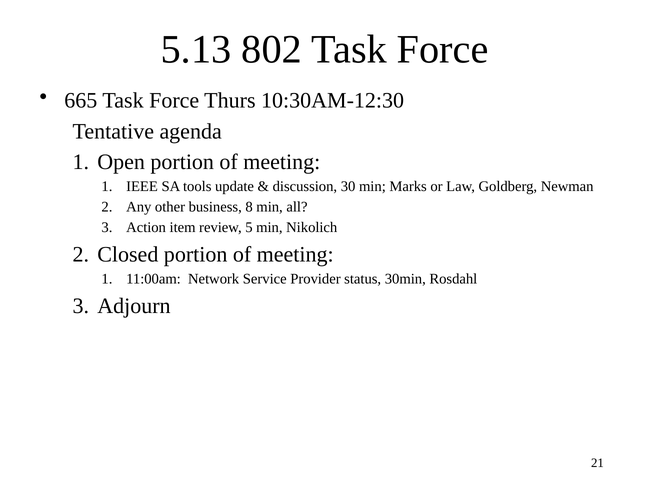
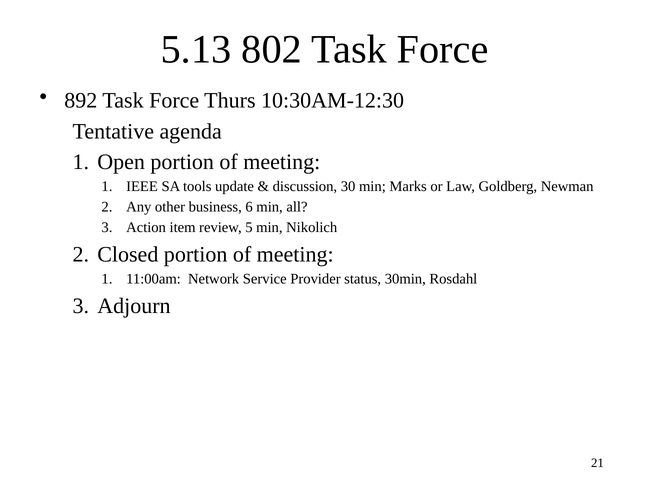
665: 665 -> 892
8: 8 -> 6
